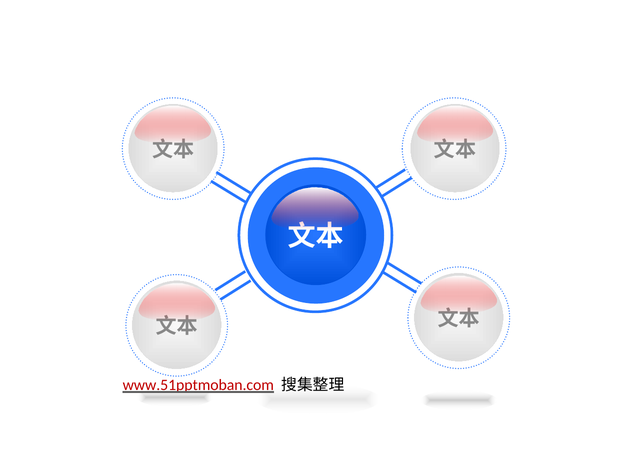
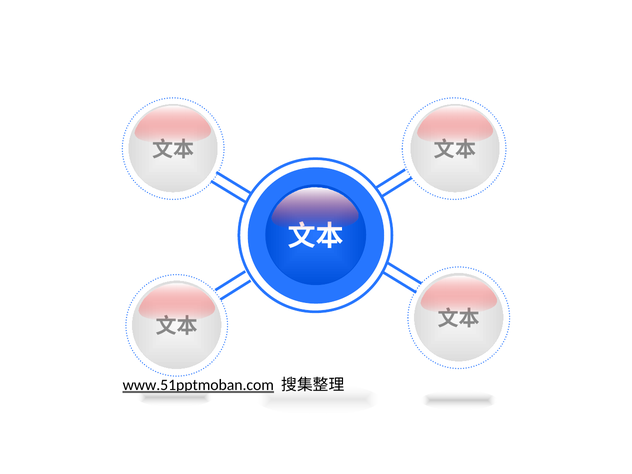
www.51pptmoban.com colour: red -> black
